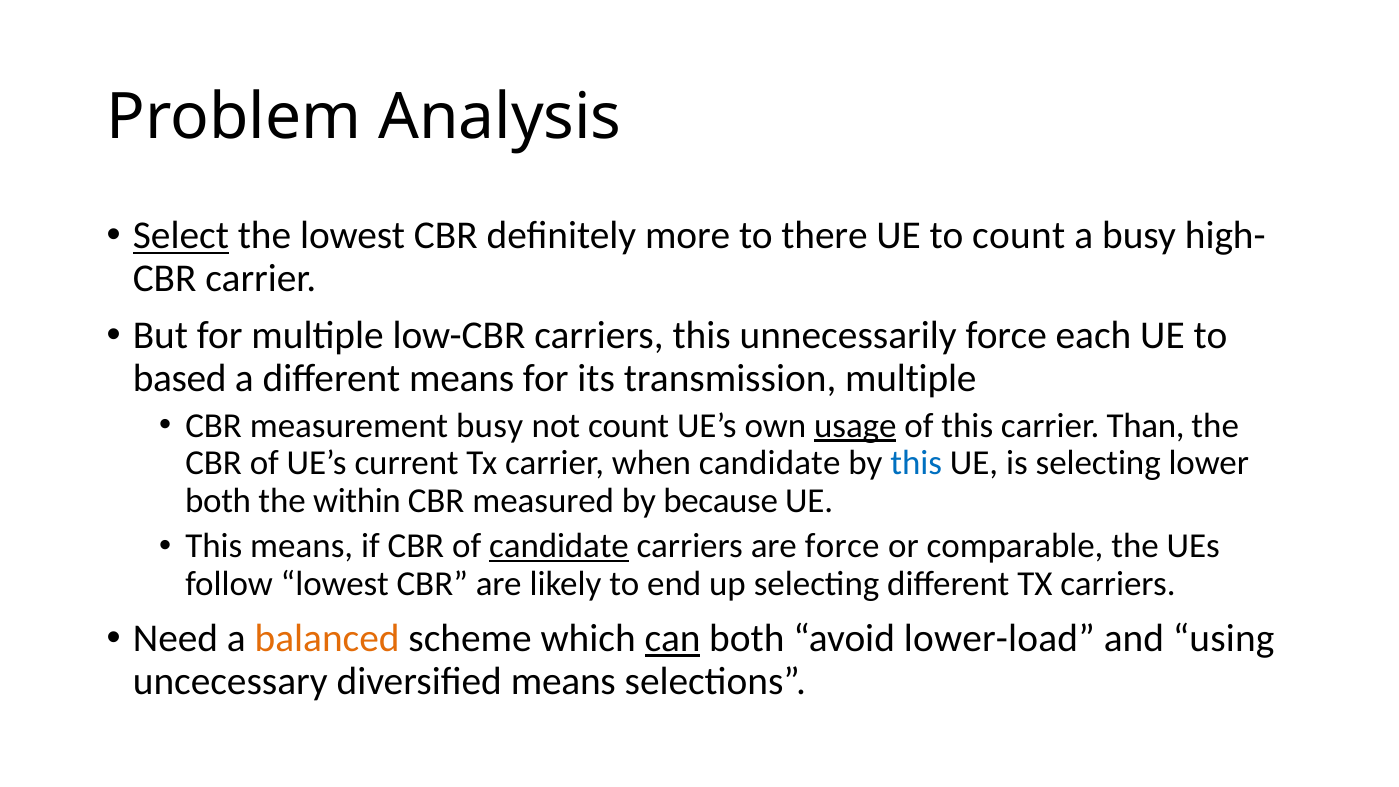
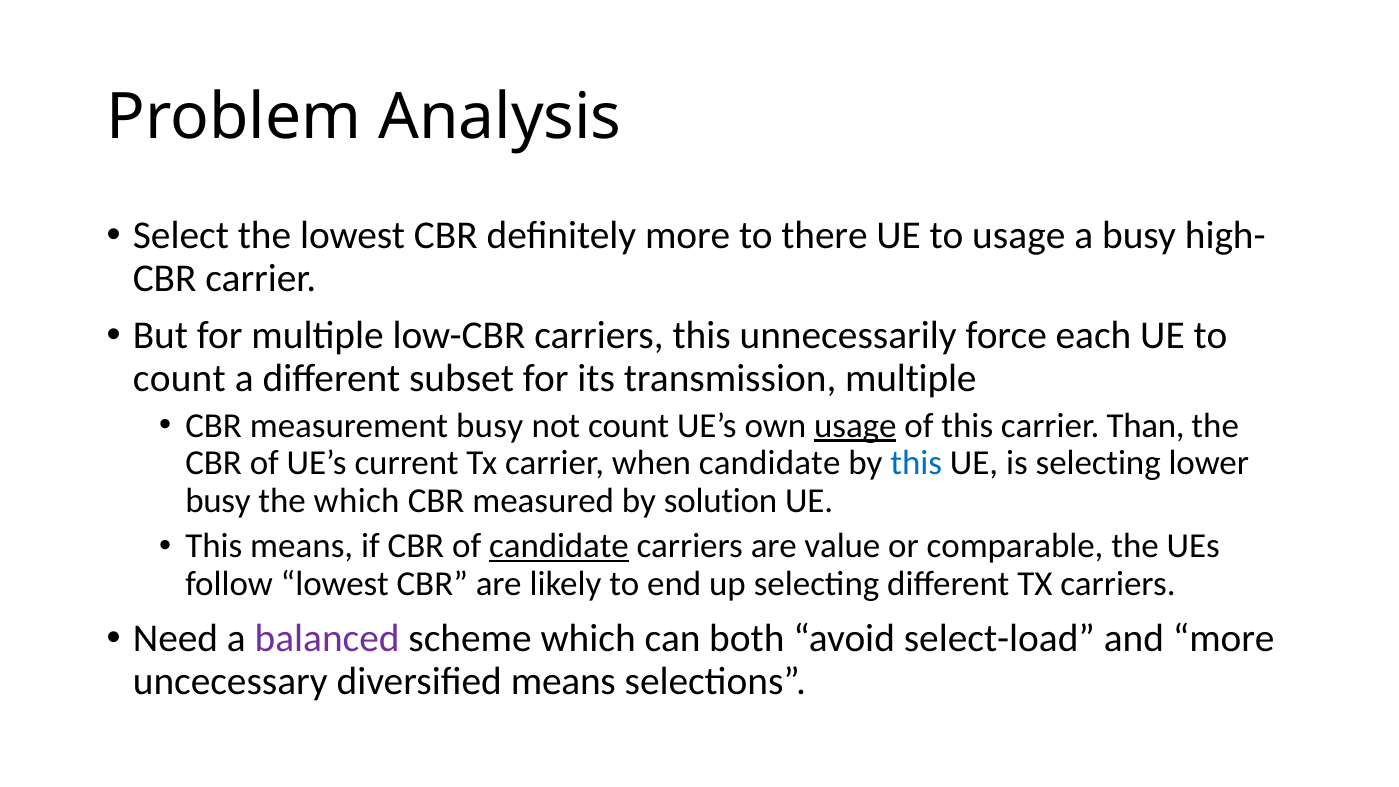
Select underline: present -> none
to count: count -> usage
based at (180, 378): based -> count
different means: means -> subset
both at (218, 501): both -> busy
the within: within -> which
because: because -> solution
are force: force -> value
balanced colour: orange -> purple
can underline: present -> none
lower-load: lower-load -> select-load
and using: using -> more
